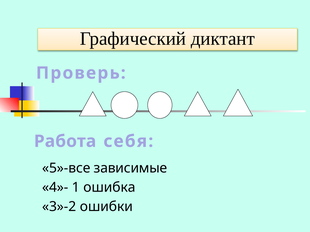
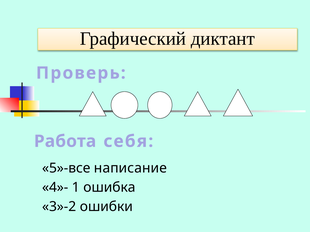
зависимые: зависимые -> написание
